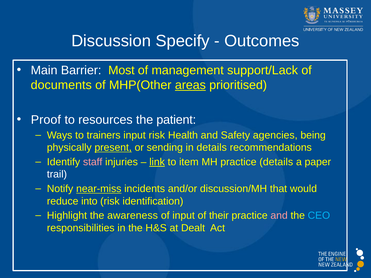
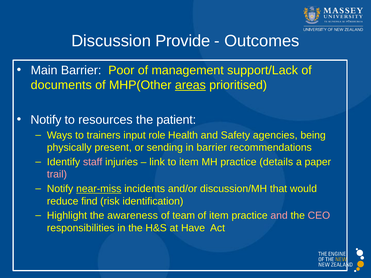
Specify: Specify -> Provide
Most: Most -> Poor
Proof at (46, 120): Proof -> Notify
input risk: risk -> role
present underline: present -> none
in details: details -> barrier
link underline: present -> none
trail colour: white -> pink
into: into -> find
of input: input -> team
of their: their -> item
CEO colour: light blue -> pink
Dealt: Dealt -> Have
